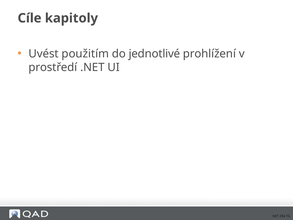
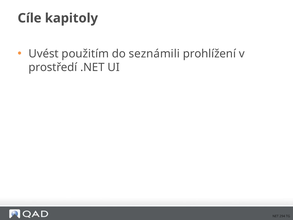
jednotlivé: jednotlivé -> seznámili
